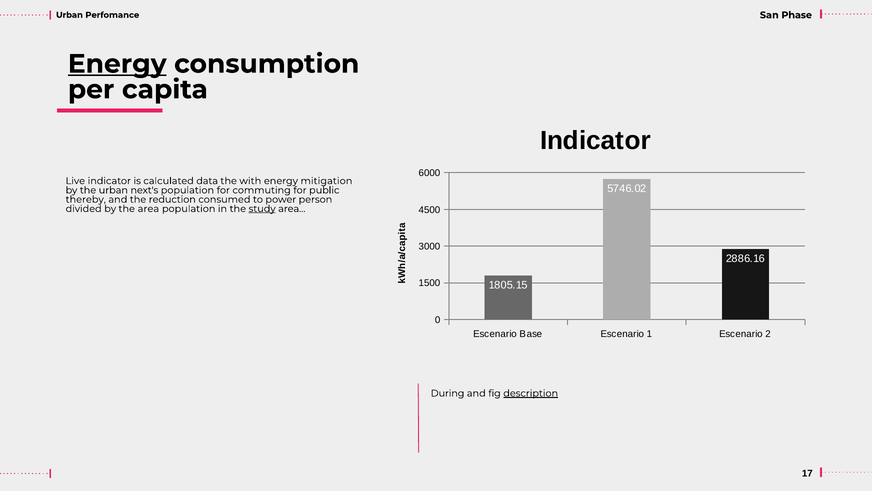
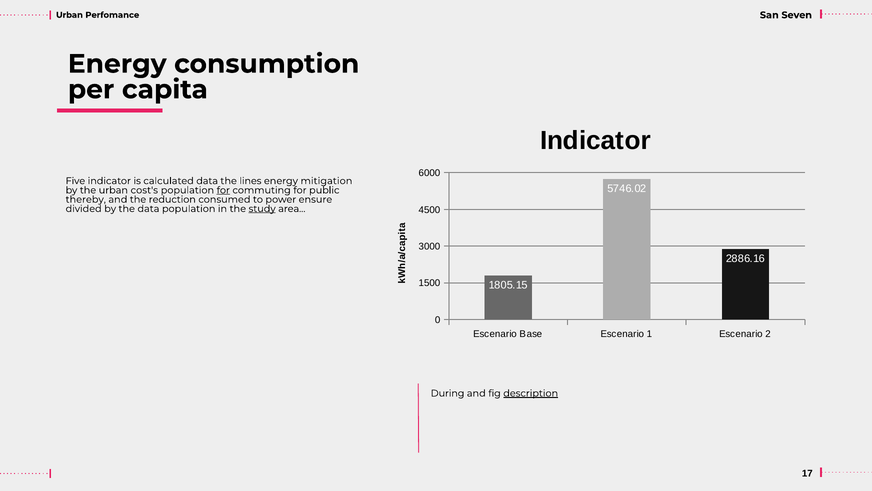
Phase: Phase -> Seven
Energy at (117, 64) underline: present -> none
Live: Live -> Five
with: with -> lines
next's: next's -> cost's
for at (223, 190) underline: none -> present
person: person -> ensure
the area: area -> data
